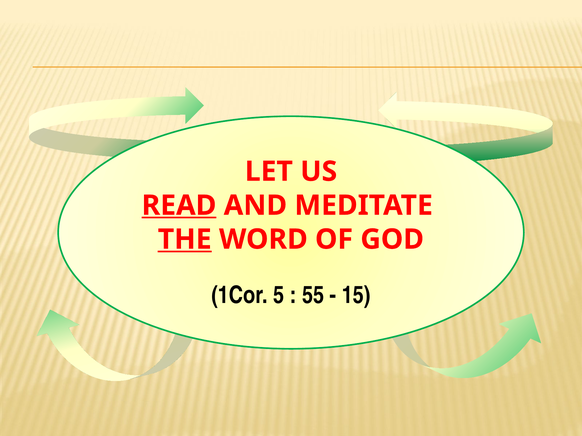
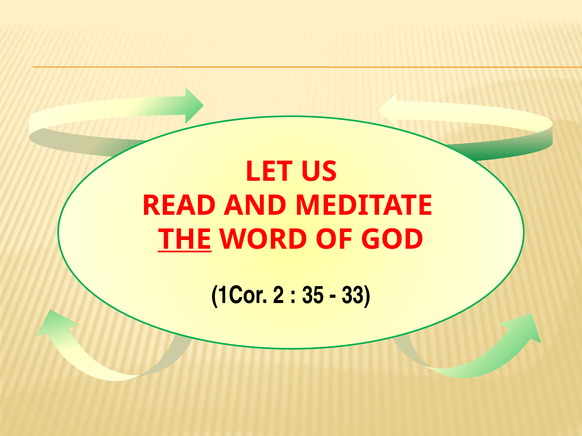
READ underline: present -> none
5: 5 -> 2
55: 55 -> 35
15: 15 -> 33
